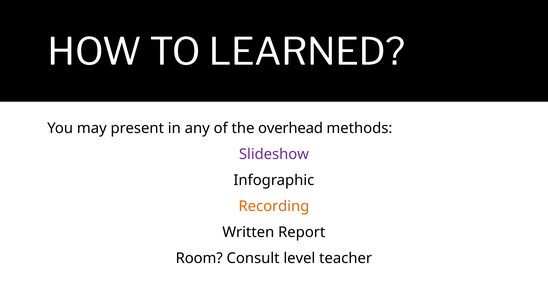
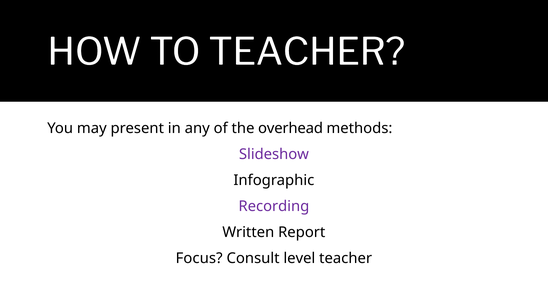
TO LEARNED: LEARNED -> TEACHER
Recording colour: orange -> purple
Room: Room -> Focus
